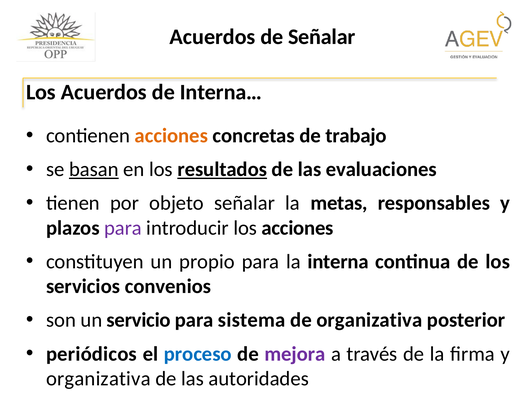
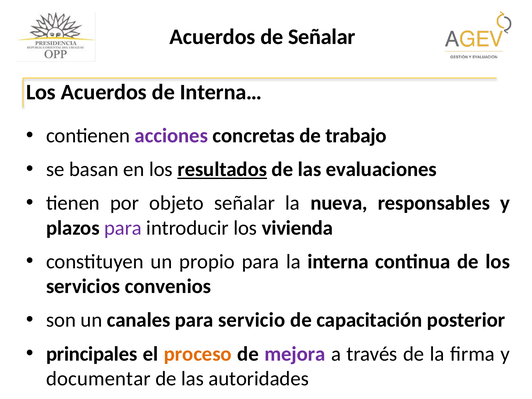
acciones at (171, 136) colour: orange -> purple
basan underline: present -> none
metas: metas -> nueva
los acciones: acciones -> vivienda
servicio: servicio -> canales
sistema: sistema -> servicio
de organizativa: organizativa -> capacitación
periódicos: periódicos -> principales
proceso colour: blue -> orange
organizativa at (98, 379): organizativa -> documentar
